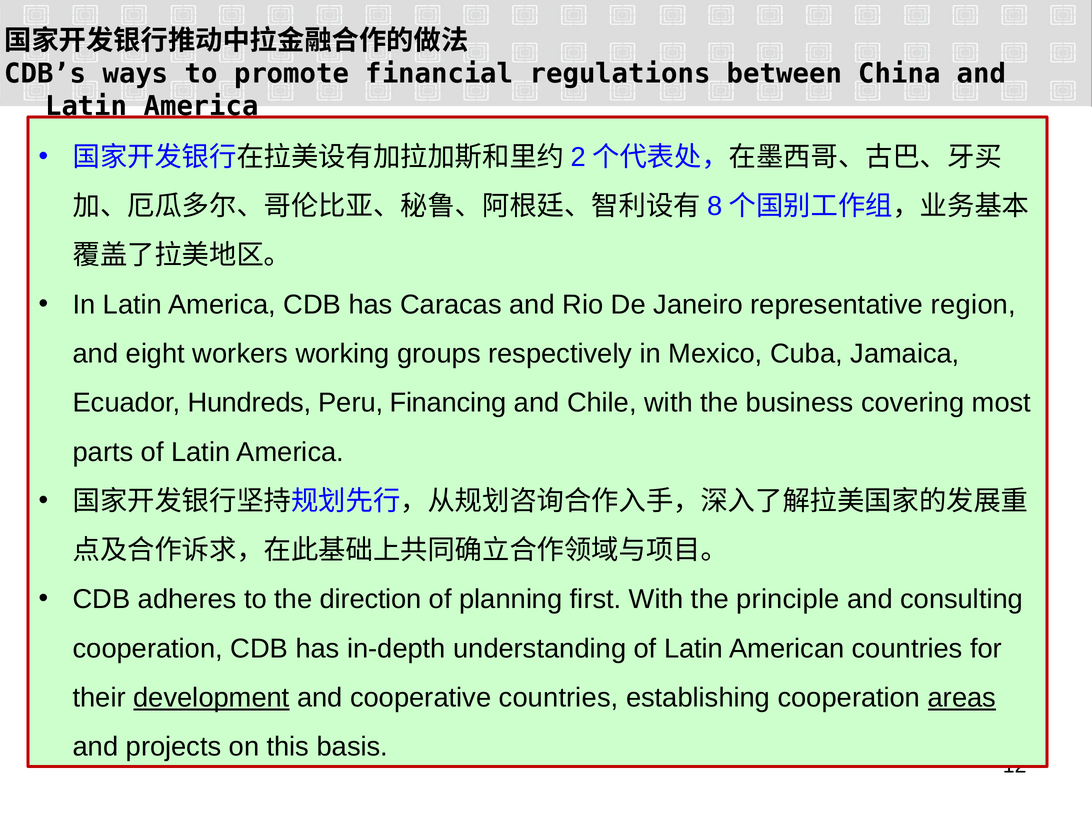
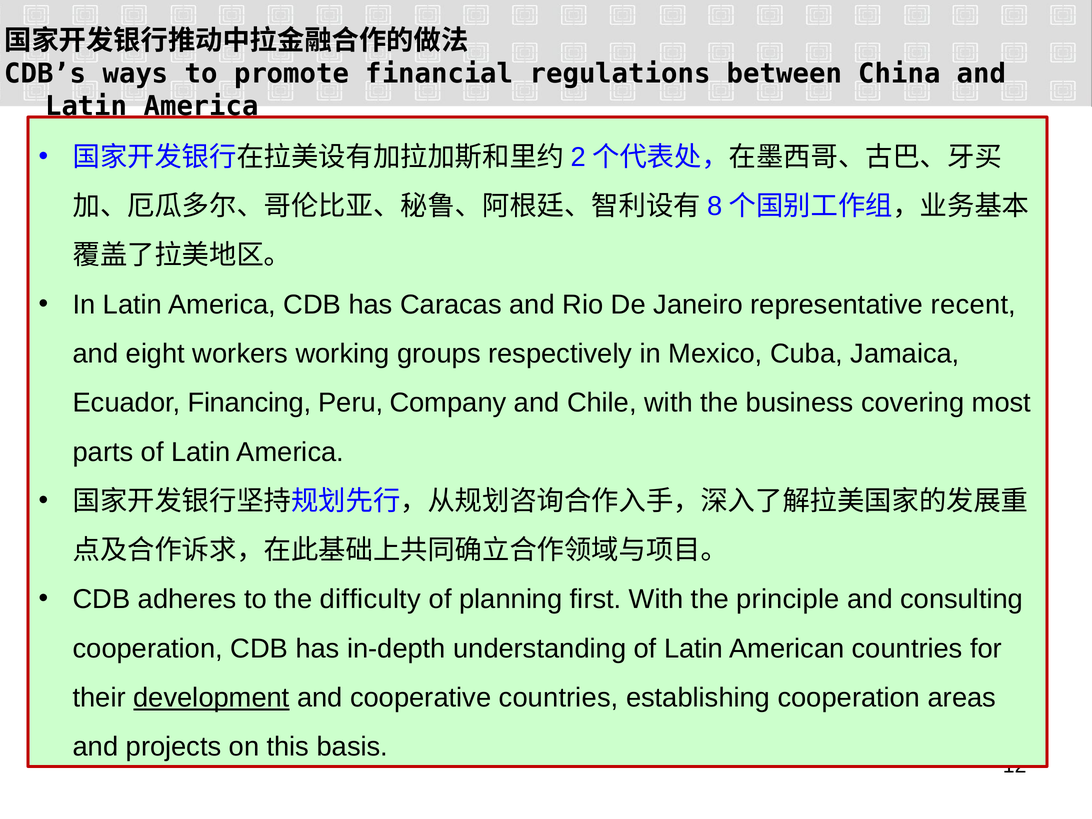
region: region -> recent
Hundreds: Hundreds -> Financing
Financing: Financing -> Company
direction: direction -> difficulty
areas underline: present -> none
